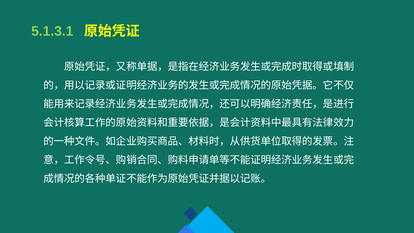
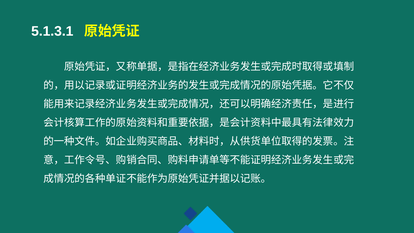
5.1.3.1 colour: light green -> white
